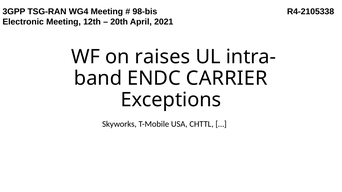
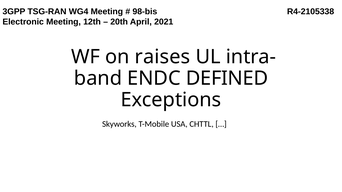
CARRIER: CARRIER -> DEFINED
